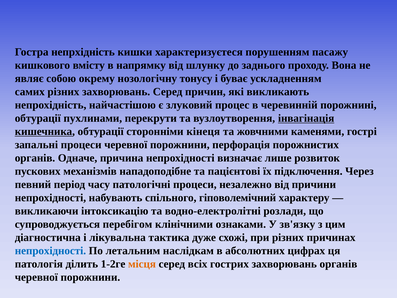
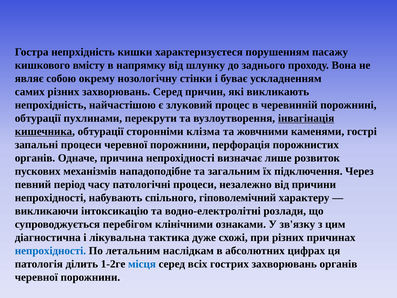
тонусу: тонусу -> стінки
кінеця: кінеця -> клізма
пацієнтові: пацієнтові -> загальним
місця colour: orange -> blue
